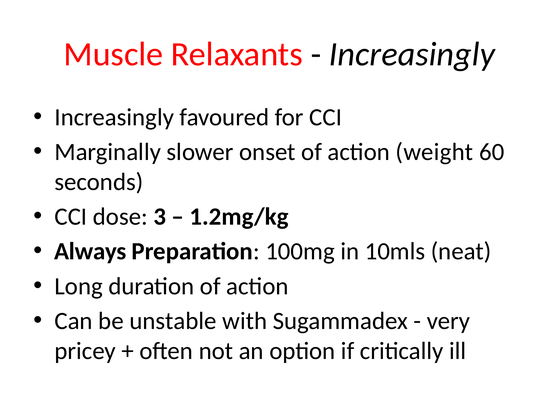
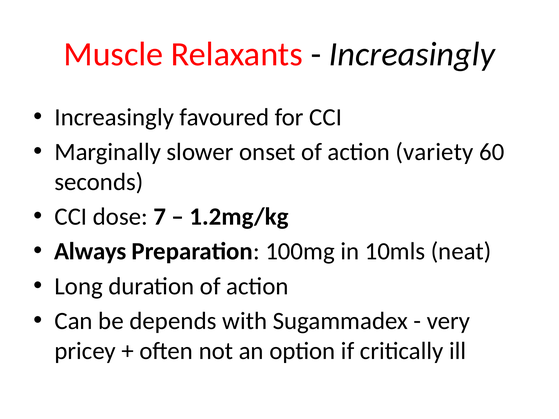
weight: weight -> variety
3: 3 -> 7
unstable: unstable -> depends
